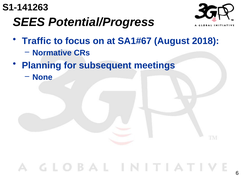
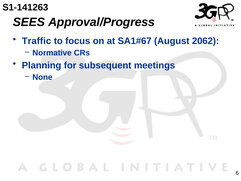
Potential/Progress: Potential/Progress -> Approval/Progress
2018: 2018 -> 2062
